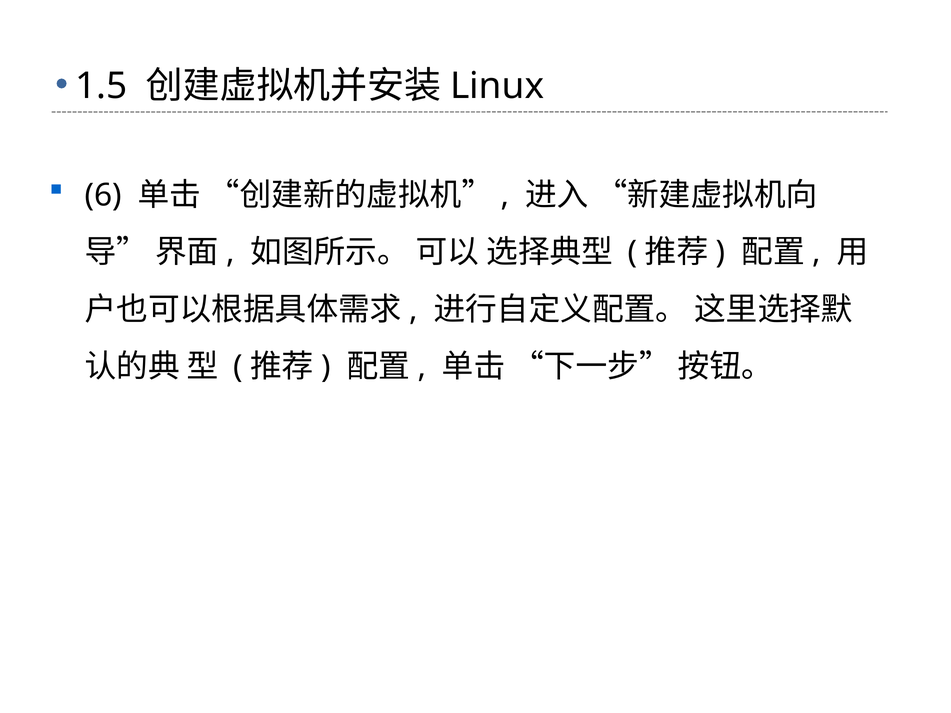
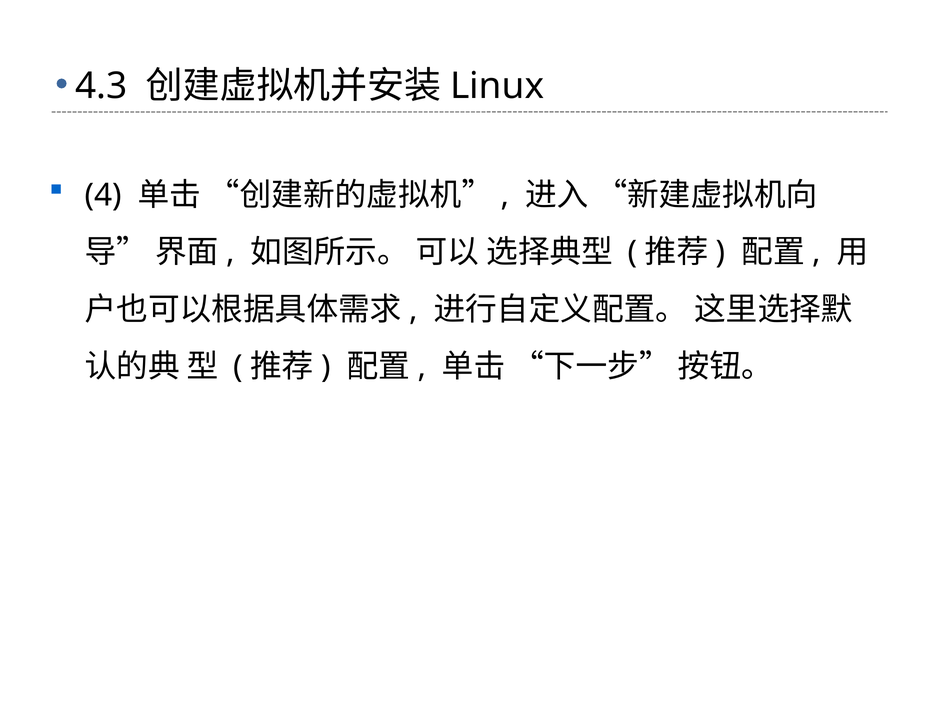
1.5: 1.5 -> 4.3
6: 6 -> 4
